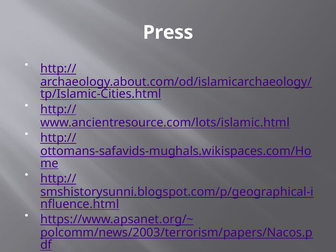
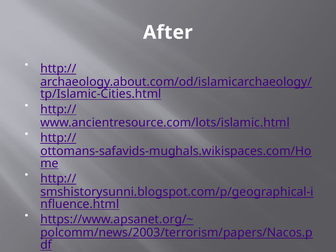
Press: Press -> After
